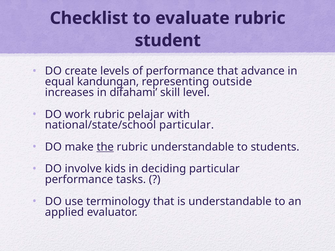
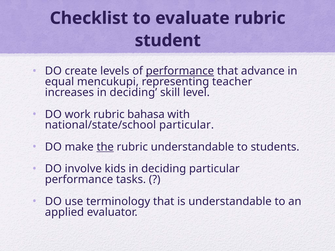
performance at (180, 71) underline: none -> present
kandungan: kandungan -> mencukupi
outside: outside -> teacher
increases in difahami: difahami -> deciding
pelajar: pelajar -> bahasa
